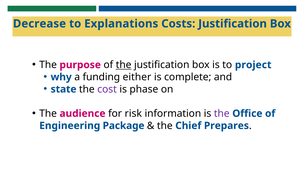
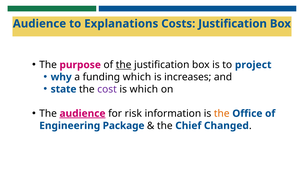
Decrease at (39, 24): Decrease -> Audience
funding either: either -> which
complete: complete -> increases
is phase: phase -> which
audience at (83, 114) underline: none -> present
the at (222, 114) colour: purple -> orange
Prepares: Prepares -> Changed
